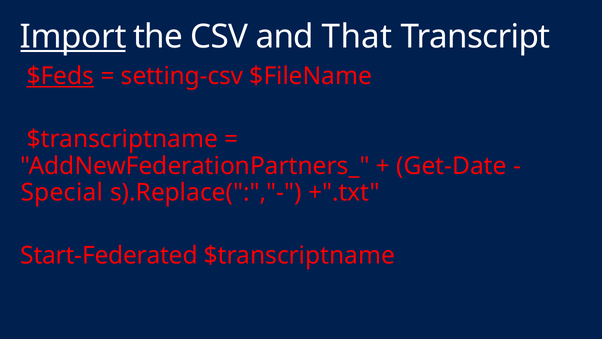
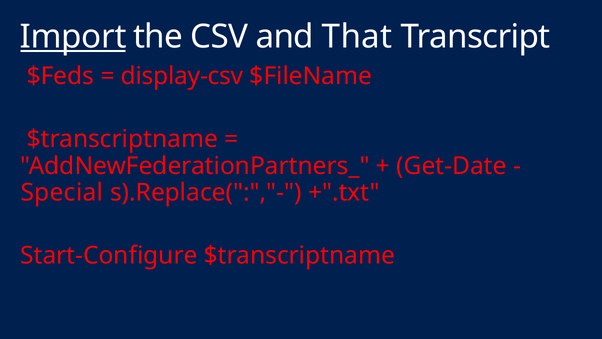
$Feds underline: present -> none
setting-csv: setting-csv -> display-csv
Start-Federated: Start-Federated -> Start-Configure
